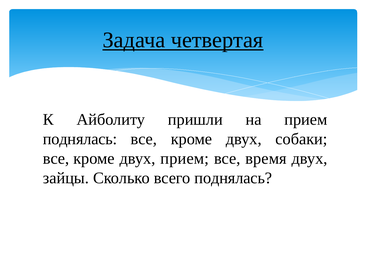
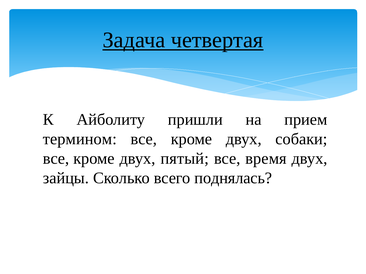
поднялась at (80, 139): поднялась -> термином
двух прием: прием -> пятый
